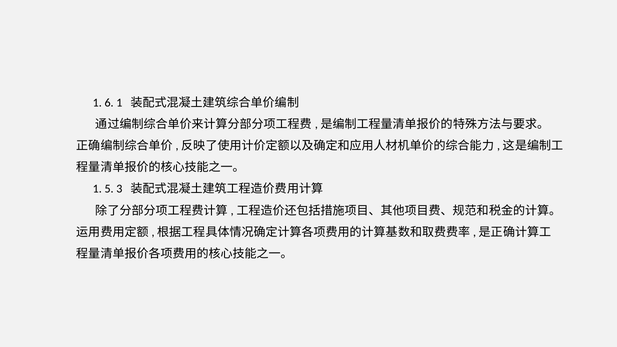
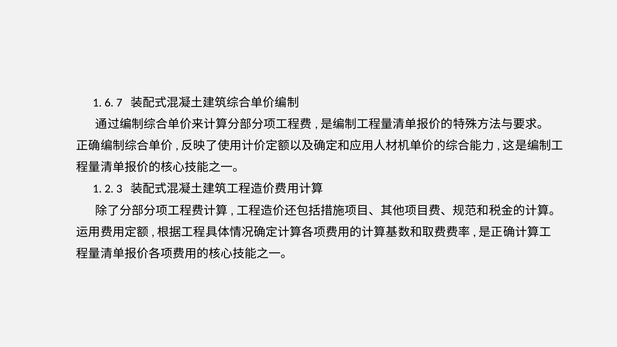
6 1: 1 -> 7
5: 5 -> 2
